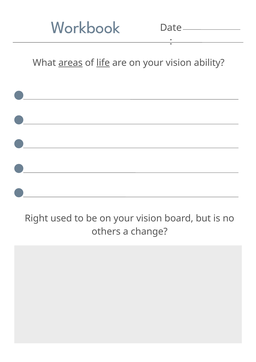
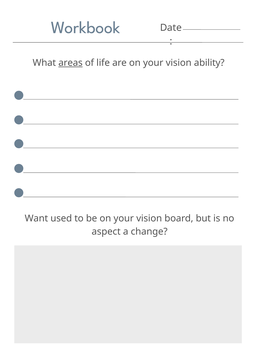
life underline: present -> none
Right: Right -> Want
others: others -> aspect
